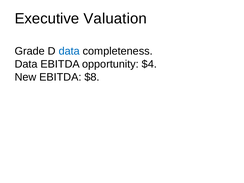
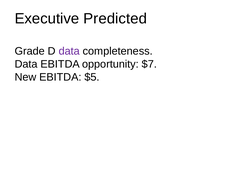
Valuation: Valuation -> Predicted
data at (69, 51) colour: blue -> purple
$4: $4 -> $7
$8: $8 -> $5
